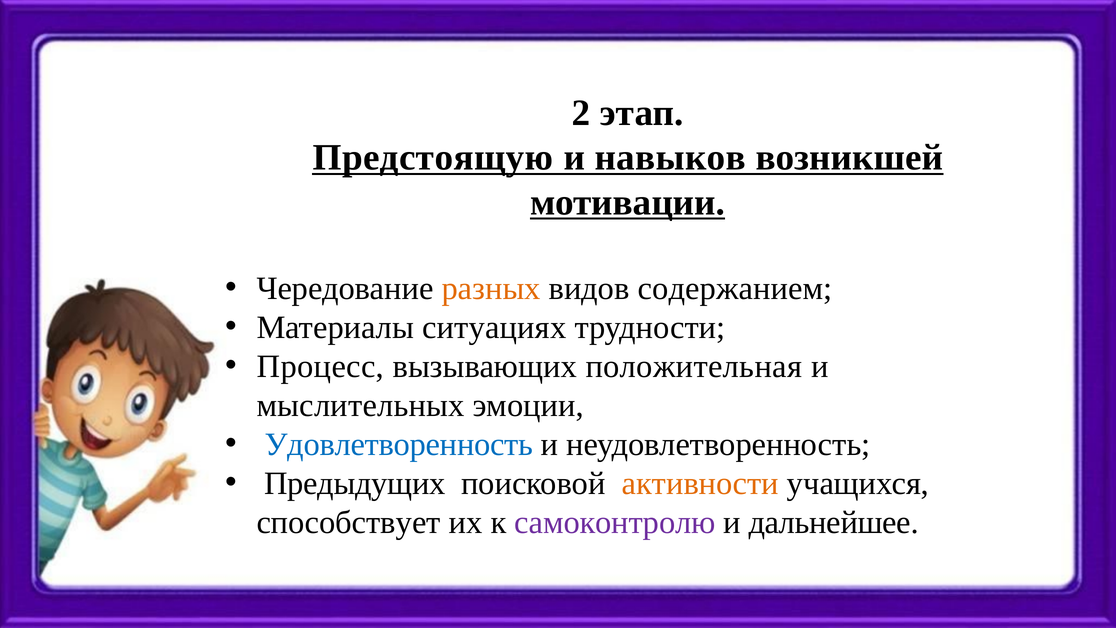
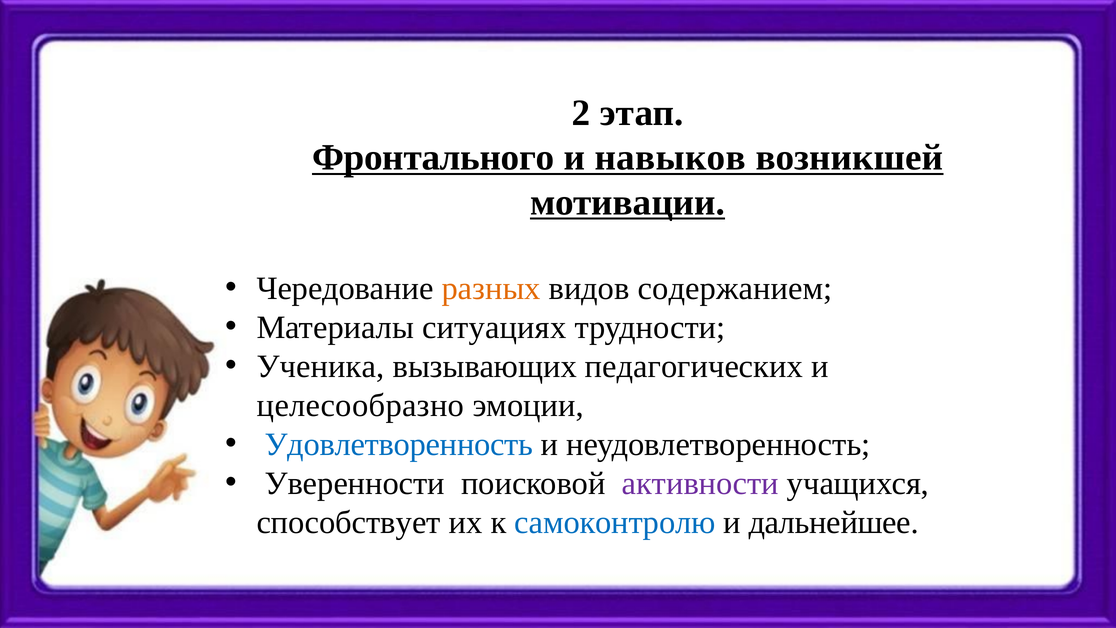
Предстоящую: Предстоящую -> Фронтального
Процесс: Процесс -> Ученика
положительная: положительная -> педагогических
мыслительных: мыслительных -> целесообразно
Предыдущих: Предыдущих -> Уверенности
активности colour: orange -> purple
самоконтролю colour: purple -> blue
